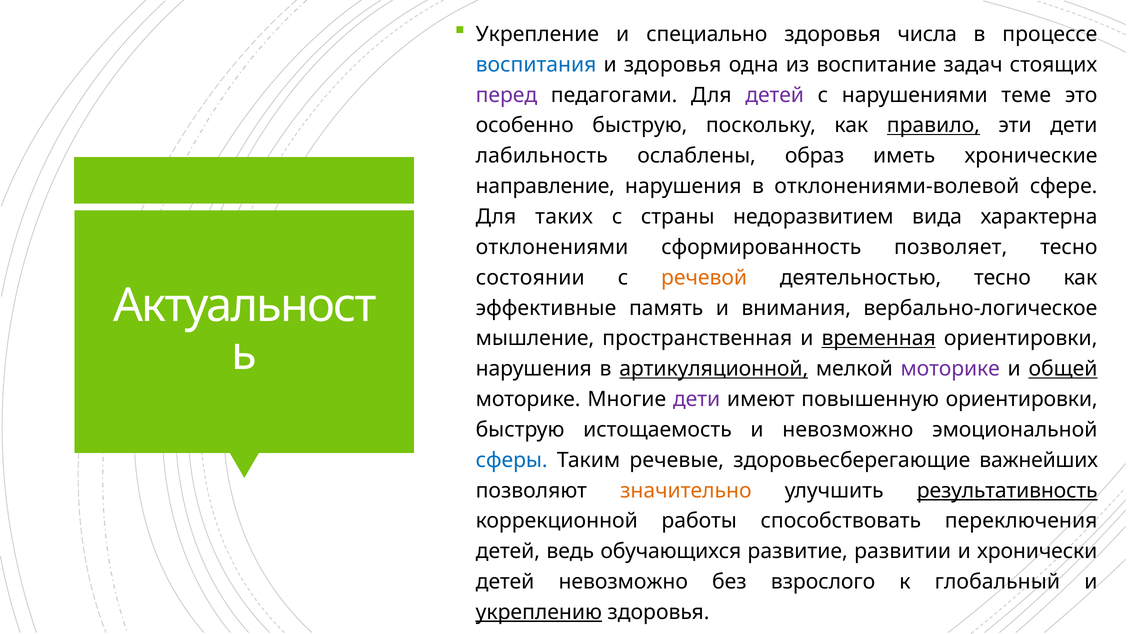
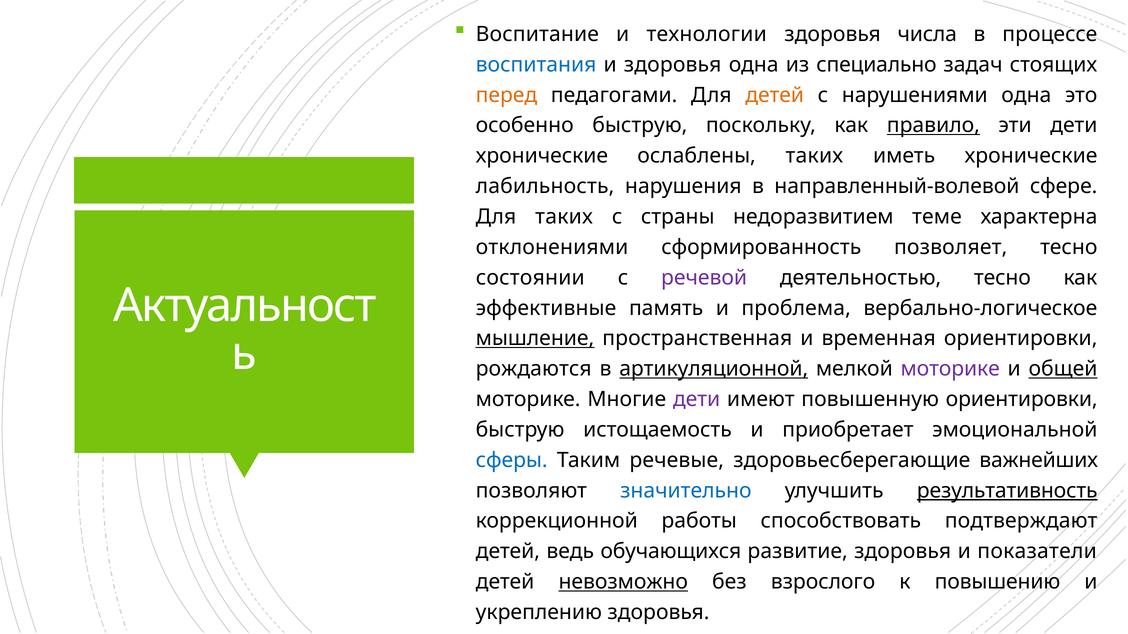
Укрепление: Укрепление -> Воспитание
специально: специально -> технологии
воспитание: воспитание -> специально
перед colour: purple -> orange
детей at (775, 95) colour: purple -> orange
нарушениями теме: теме -> одна
лабильность at (542, 156): лабильность -> хронические
ослаблены образ: образ -> таких
направление: направление -> лабильность
отклонениями-волевой: отклонениями-волевой -> направленный-волевой
вида: вида -> теме
речевой colour: orange -> purple
внимания: внимания -> проблема
мышление underline: none -> present
временная underline: present -> none
нарушения at (534, 369): нарушения -> рождаются
и невозможно: невозможно -> приобретает
значительно colour: orange -> blue
переключения: переключения -> подтверждают
развитие развитии: развитии -> здоровья
хронически: хронически -> показатели
невозможно at (623, 582) underline: none -> present
глобальный: глобальный -> повышению
укреплению underline: present -> none
